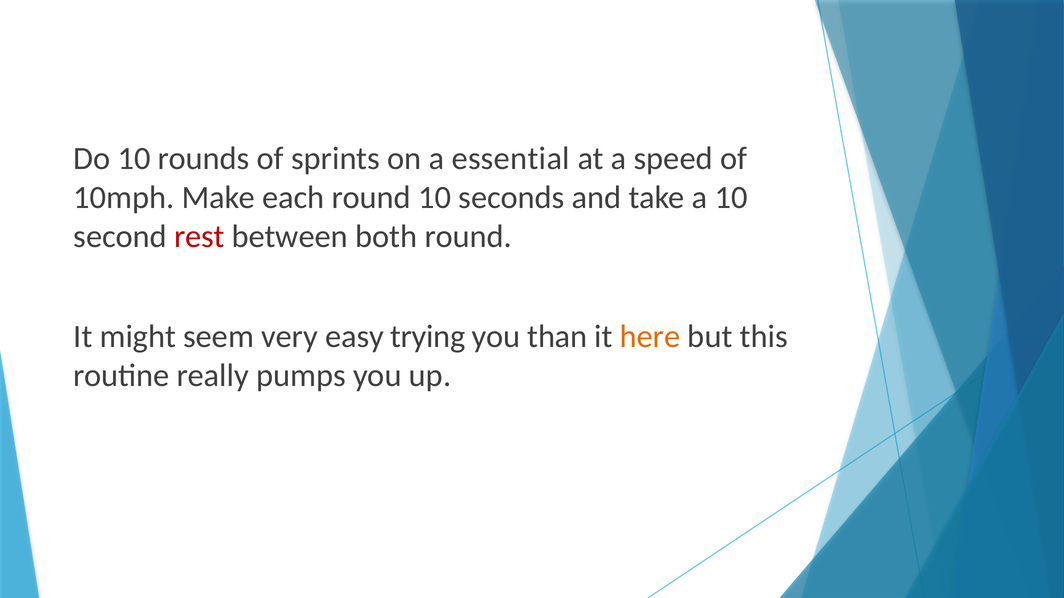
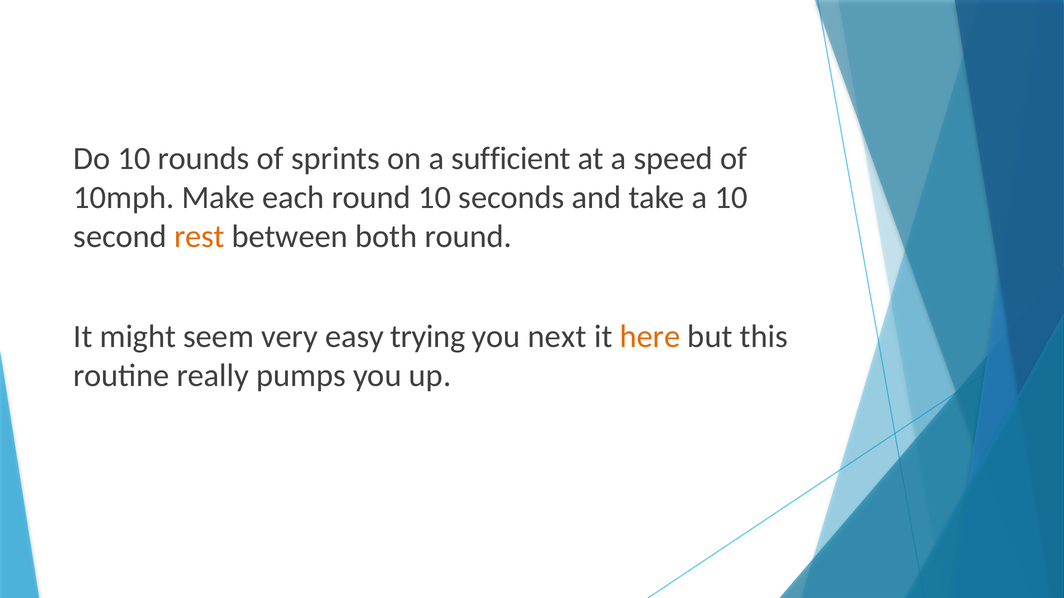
essential: essential -> sufficient
rest colour: red -> orange
than: than -> next
